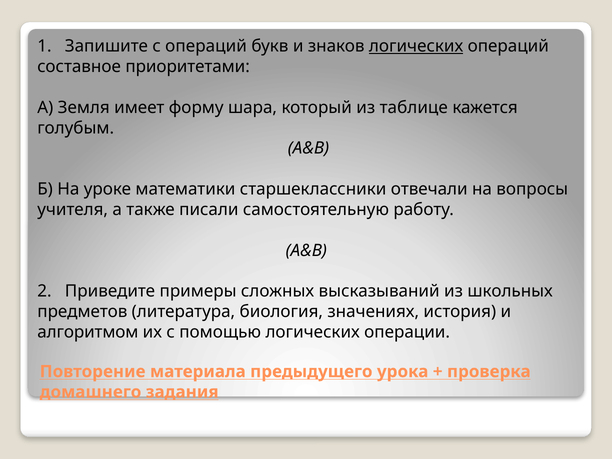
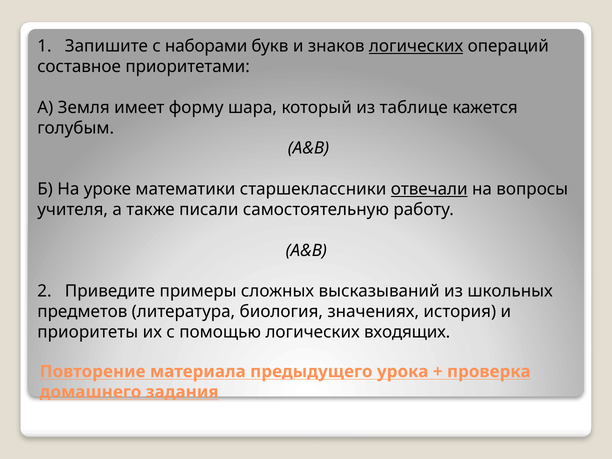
с операций: операций -> наборами
отвечали underline: none -> present
алгоритмом: алгоритмом -> приоритеты
операции: операции -> входящих
